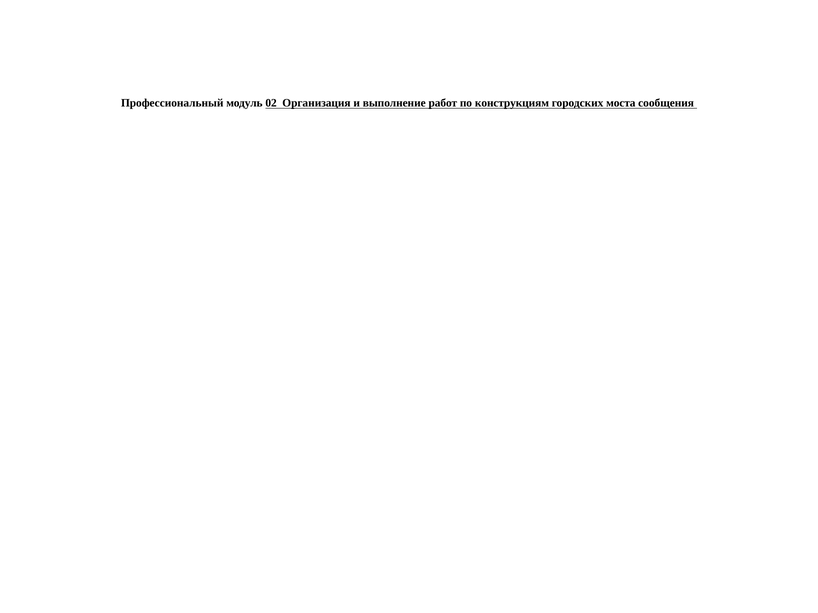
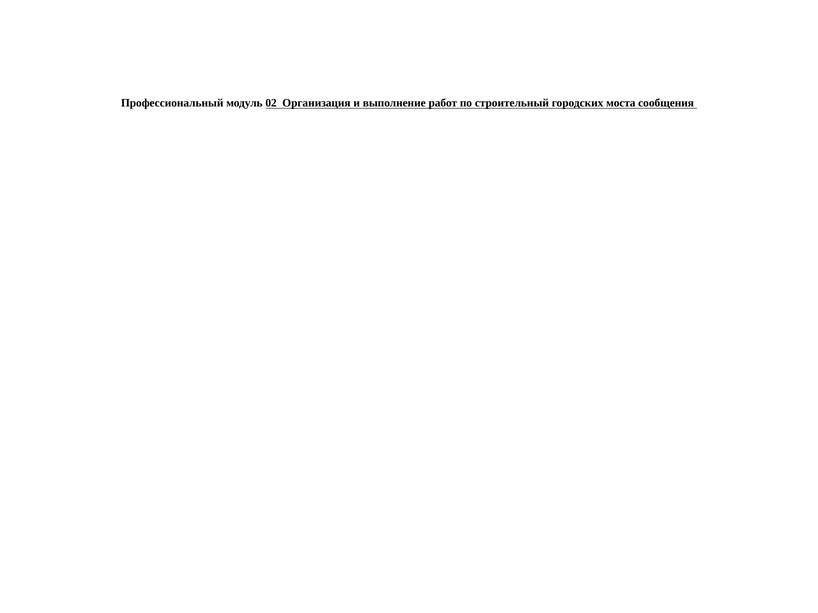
конструкциям: конструкциям -> строительный
